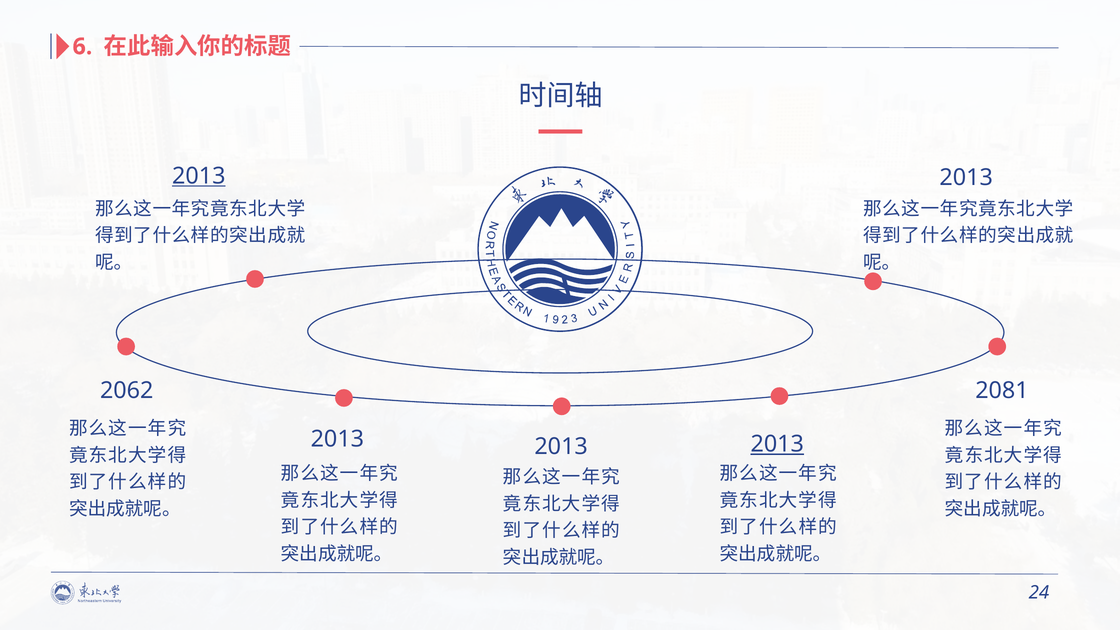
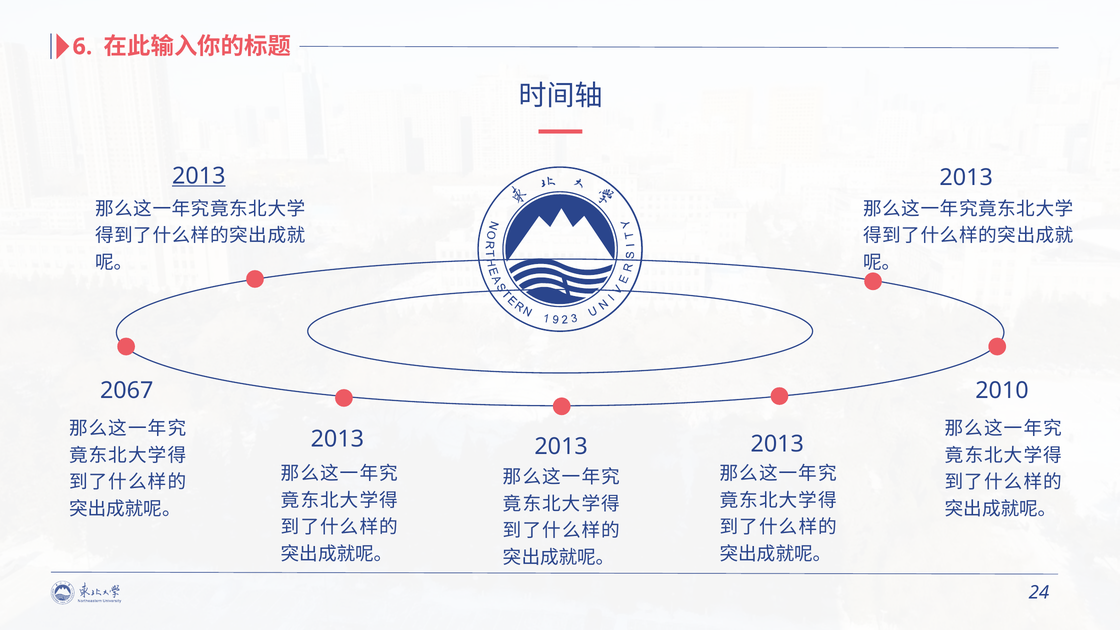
2062: 2062 -> 2067
2081: 2081 -> 2010
2013 at (777, 444) underline: present -> none
